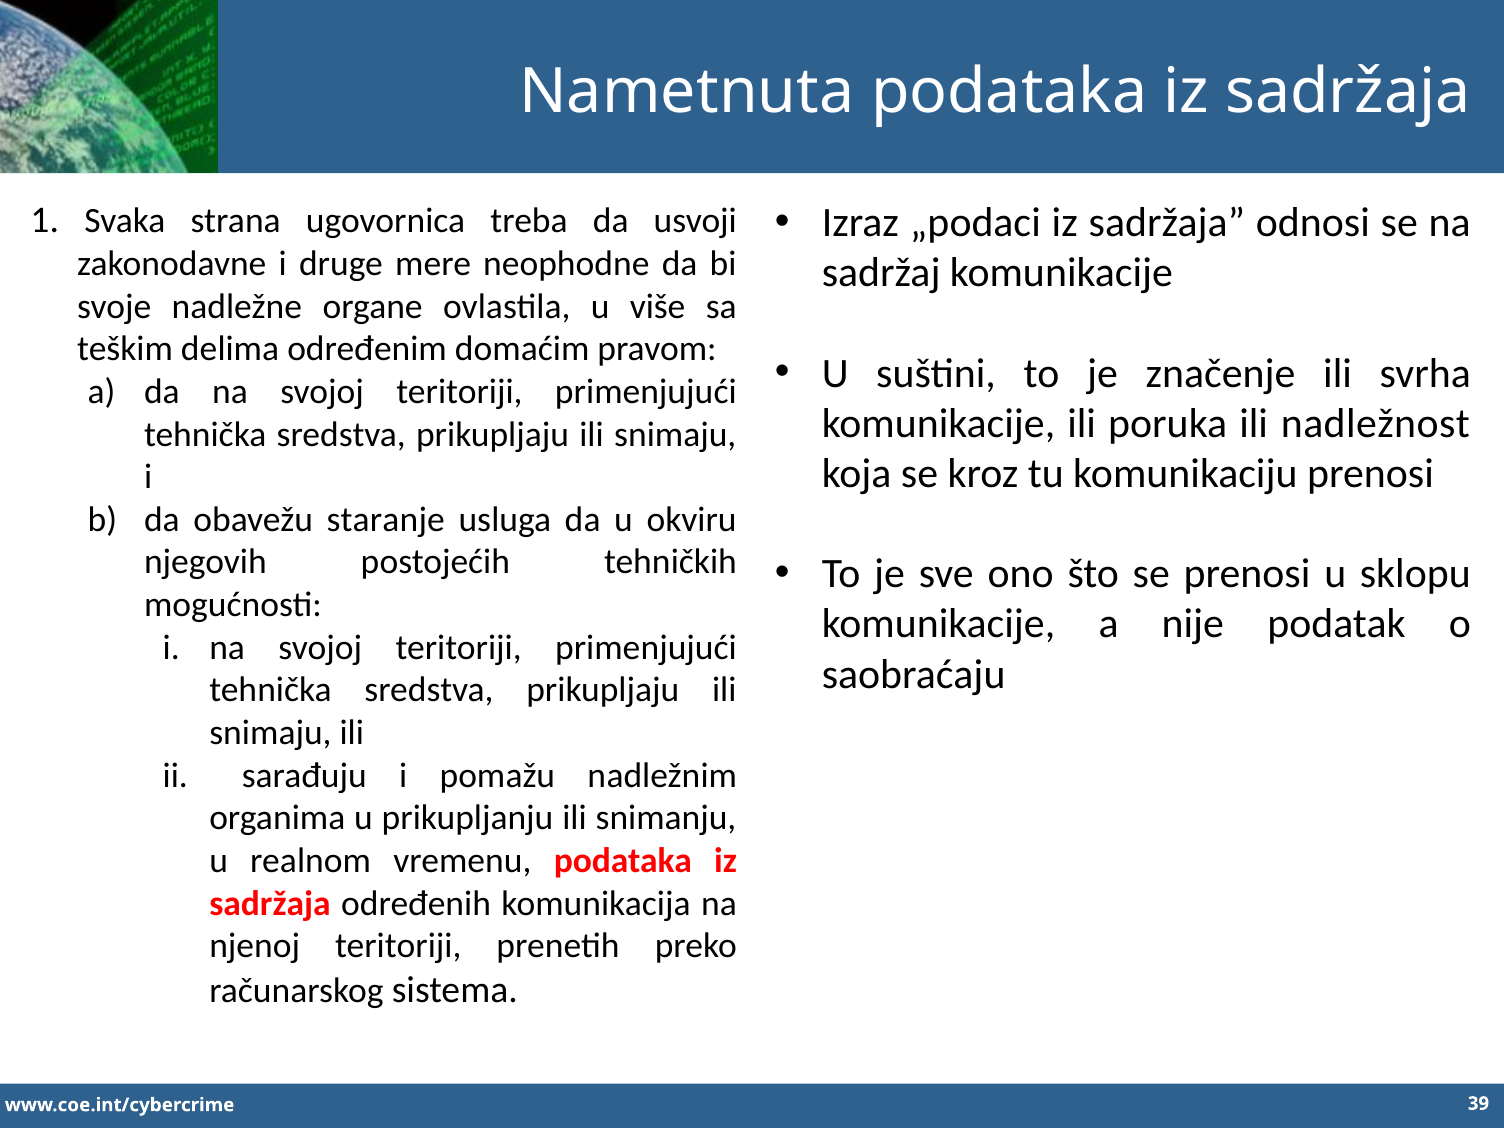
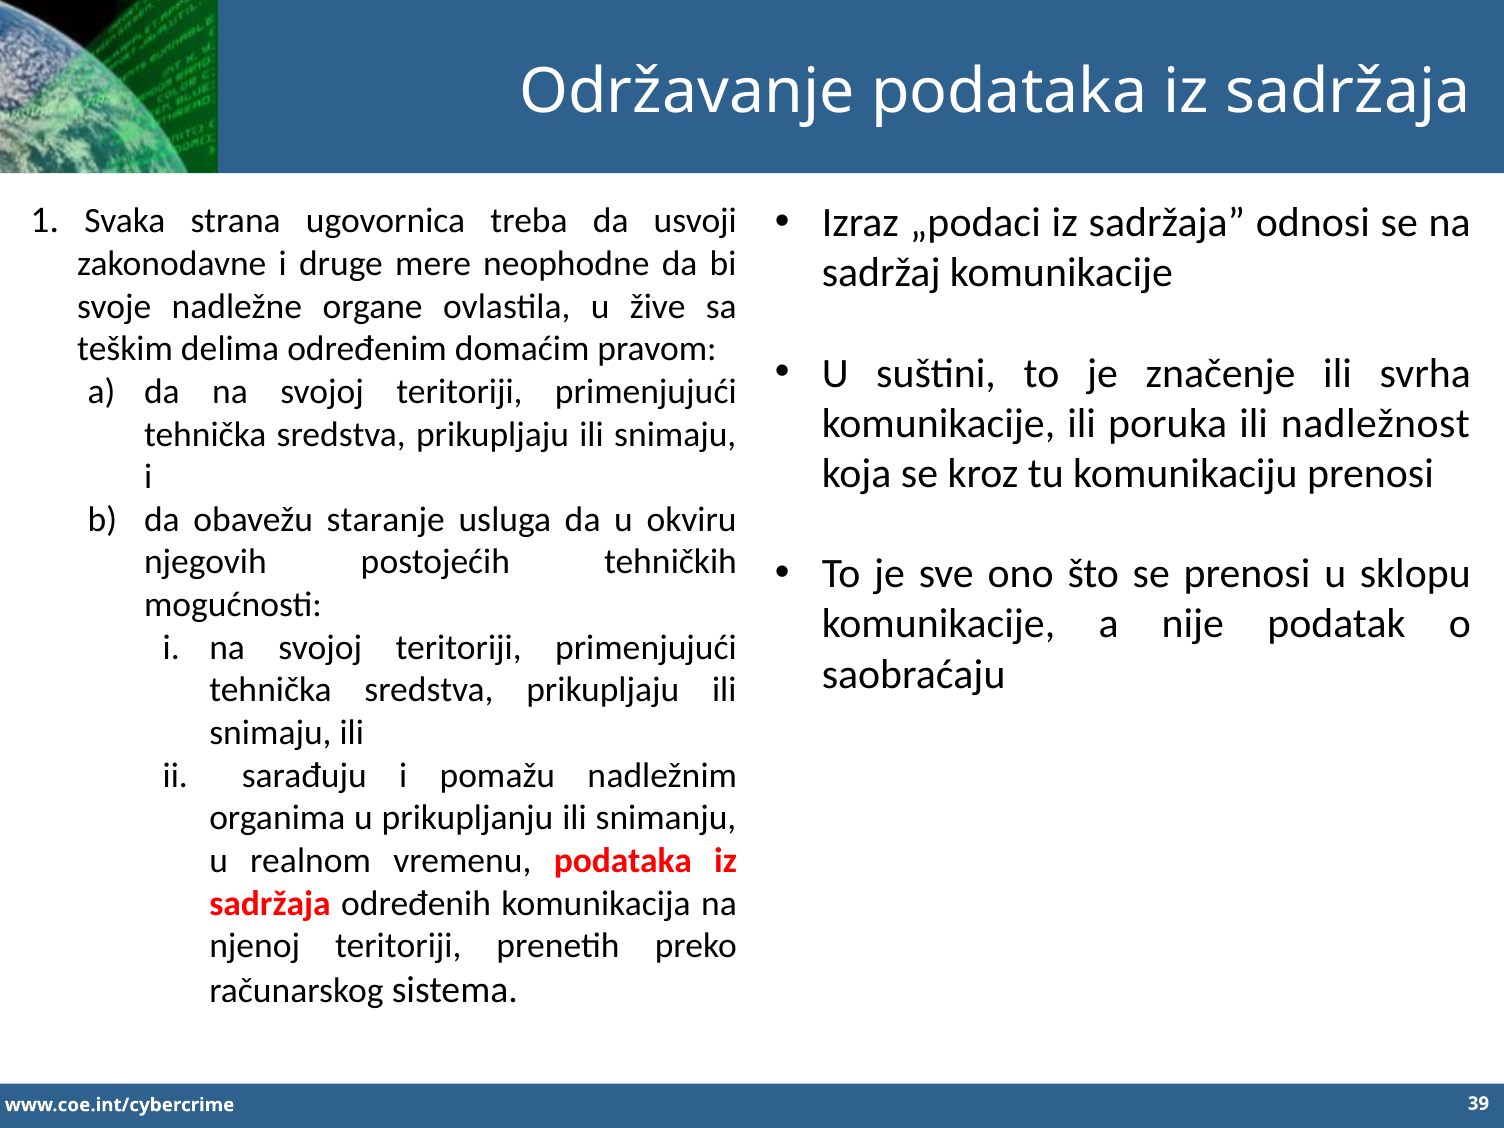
Nametnuta: Nametnuta -> Održavanje
više: više -> žive
